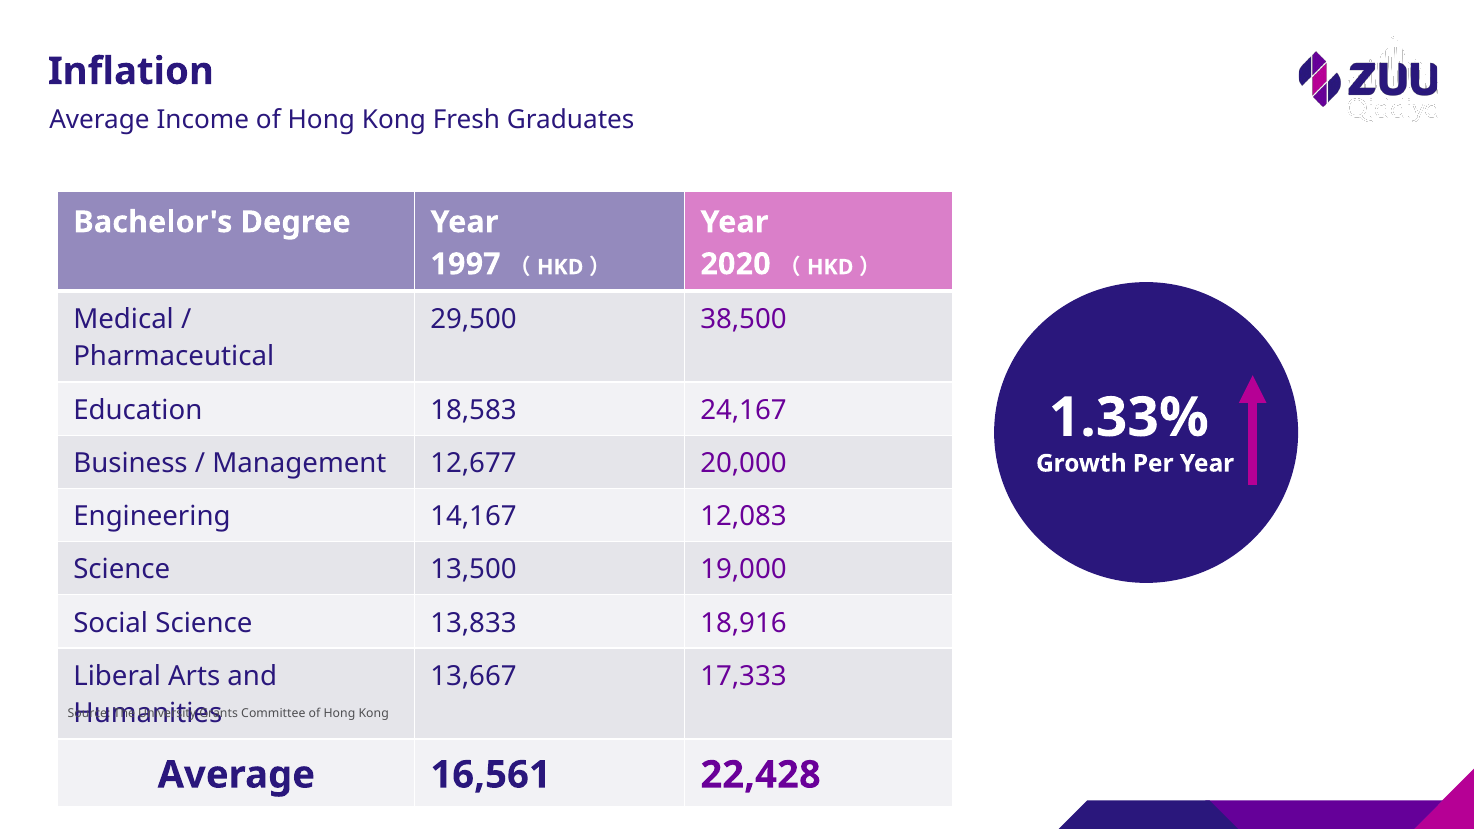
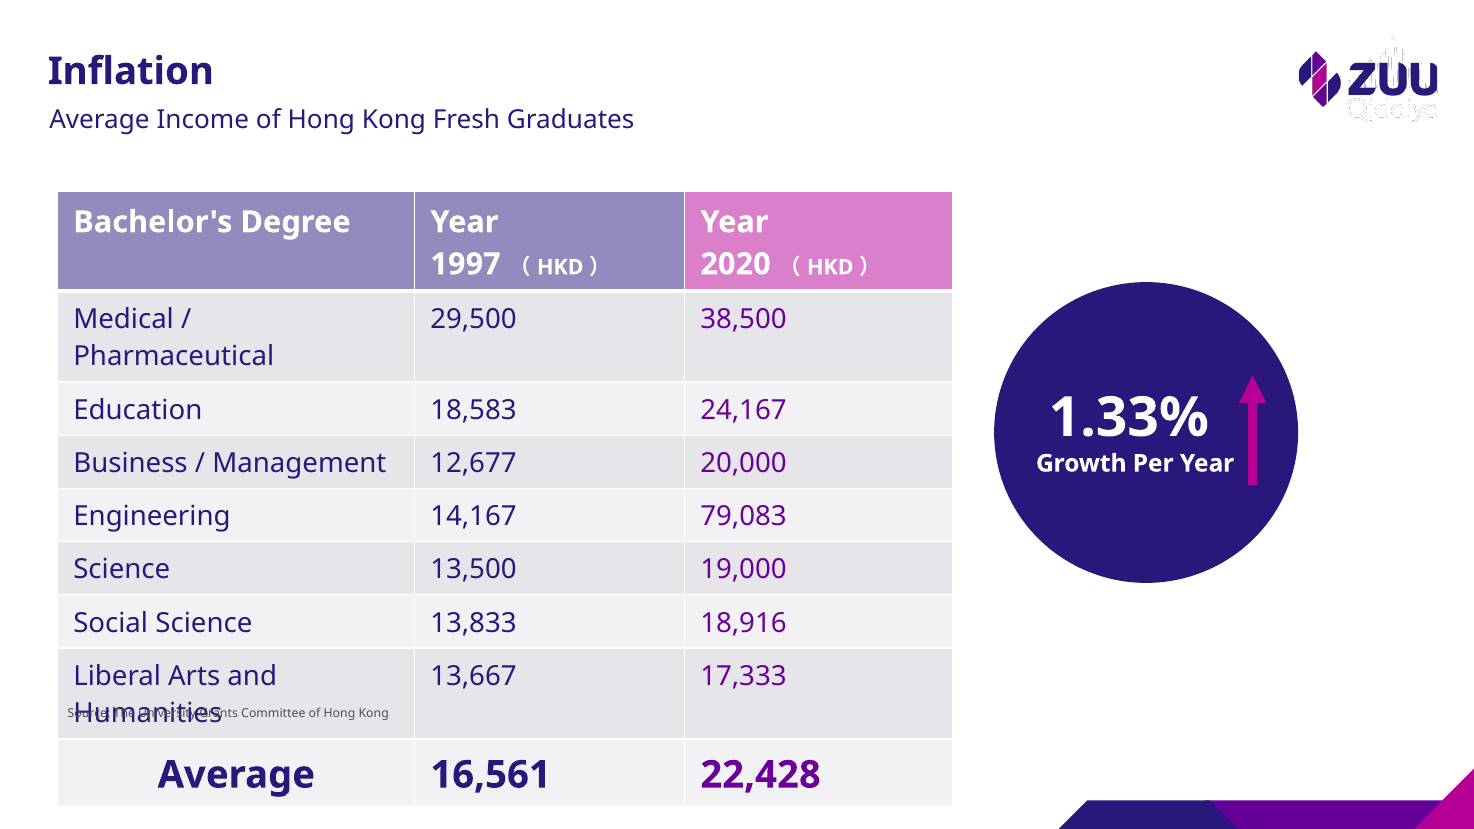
12,083: 12,083 -> 79,083
